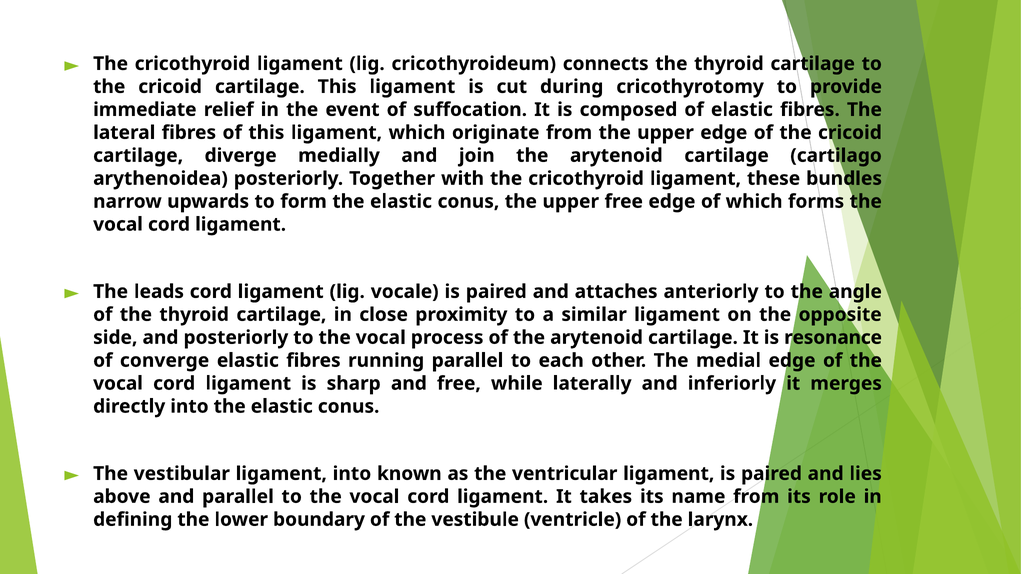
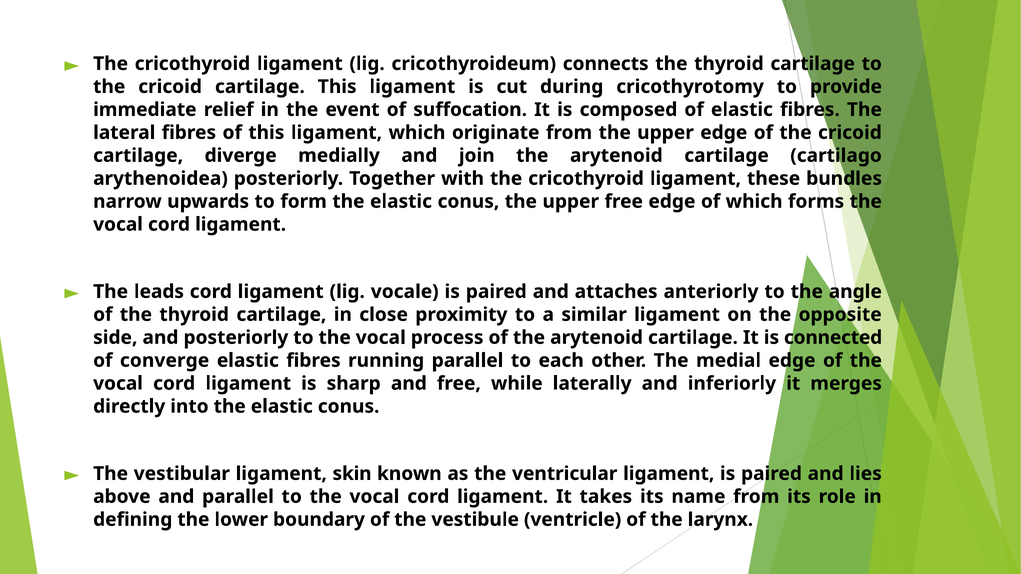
resonance: resonance -> connected
ligament into: into -> skin
